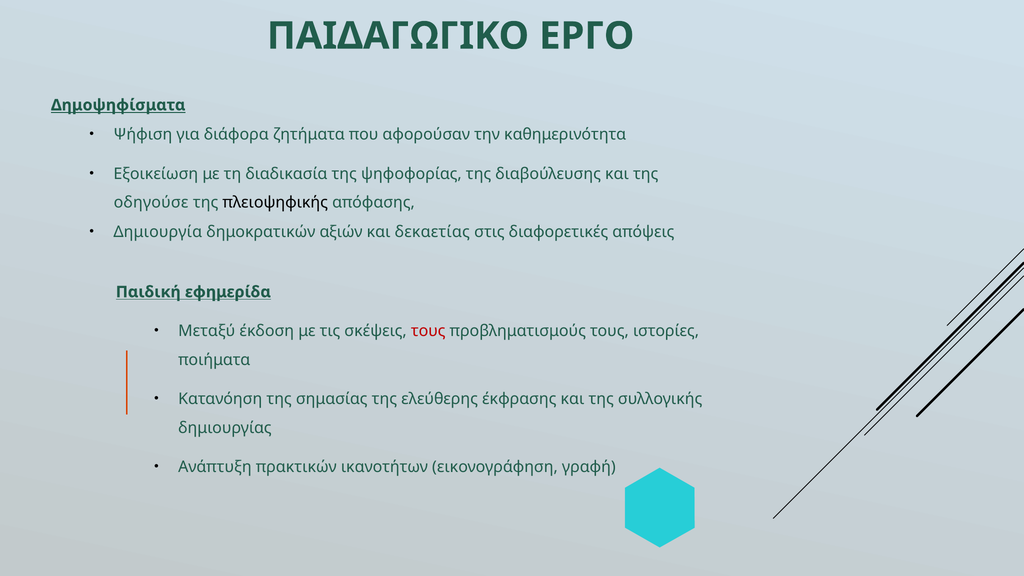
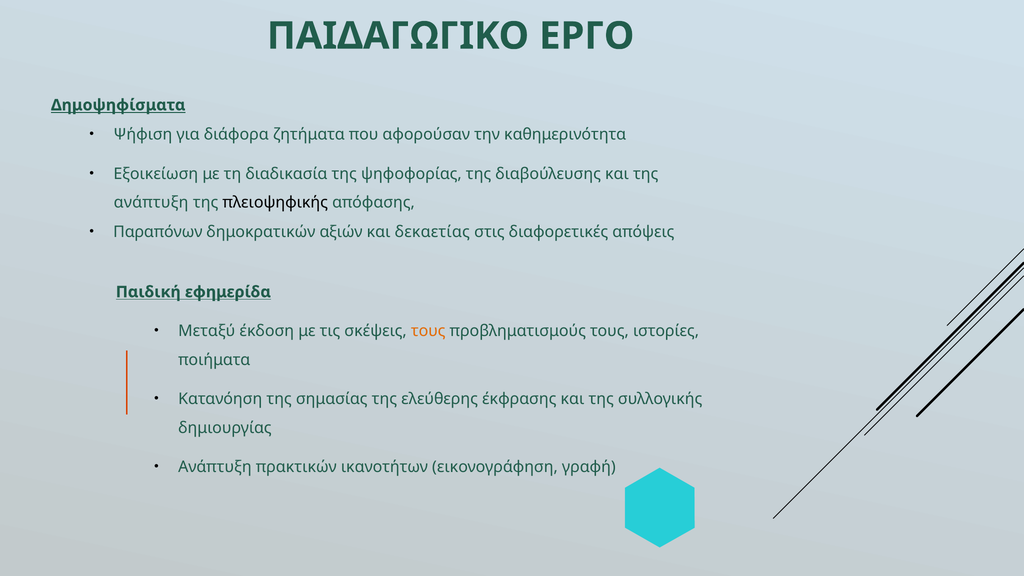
οδηγούσε at (151, 203): οδηγούσε -> ανάπτυξη
Δημιουργία: Δημιουργία -> Παραπόνων
τους at (428, 331) colour: red -> orange
